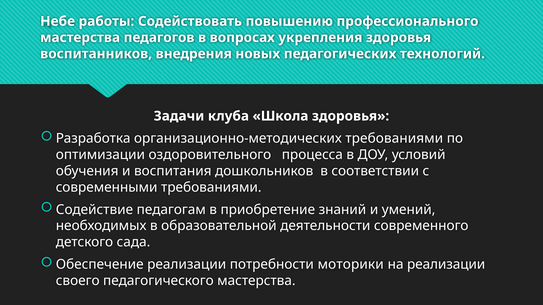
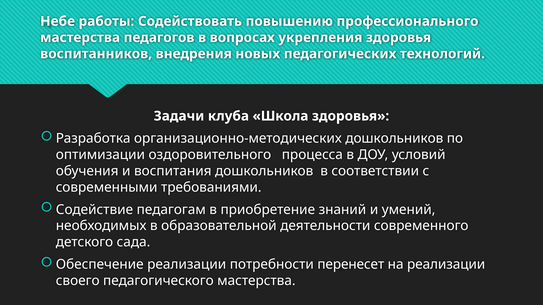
организационно-методических требованиями: требованиями -> дошкольников
моторики: моторики -> перенесет
